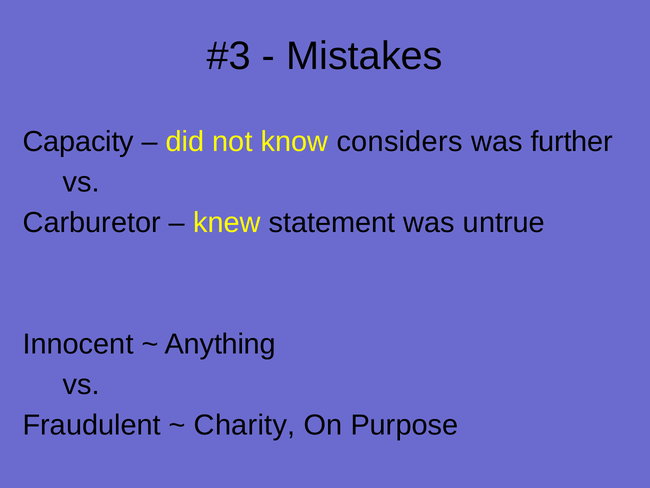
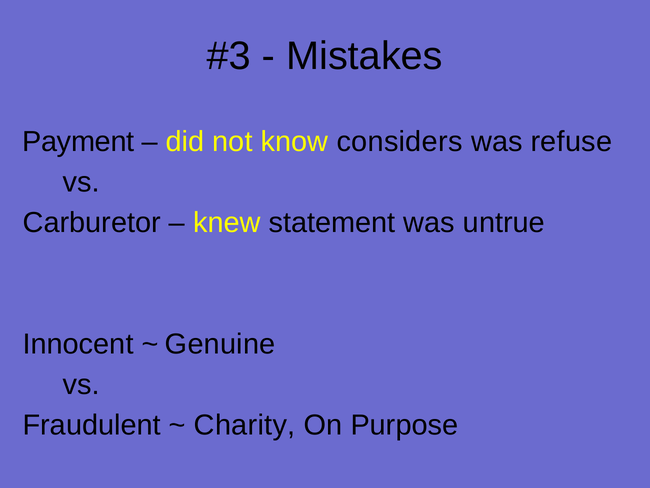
Capacity: Capacity -> Payment
further: further -> refuse
Anything: Anything -> Genuine
